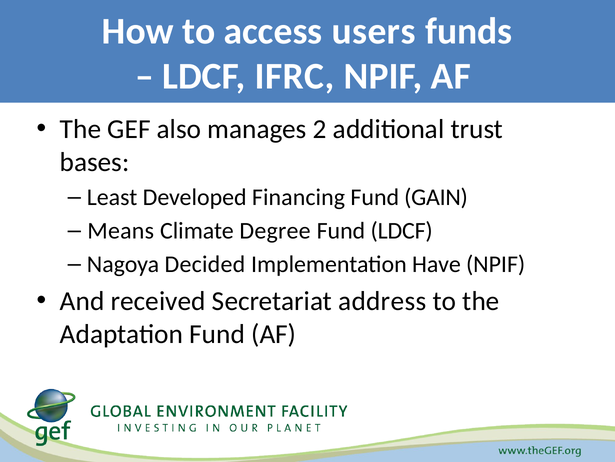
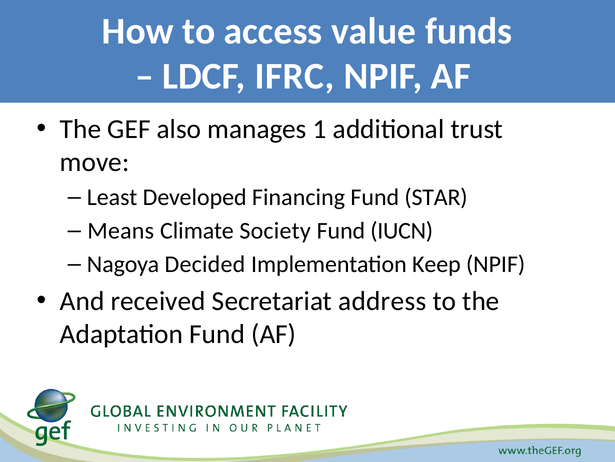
users: users -> value
2: 2 -> 1
bases: bases -> move
GAIN: GAIN -> STAR
Degree: Degree -> Society
Fund LDCF: LDCF -> IUCN
Have: Have -> Keep
